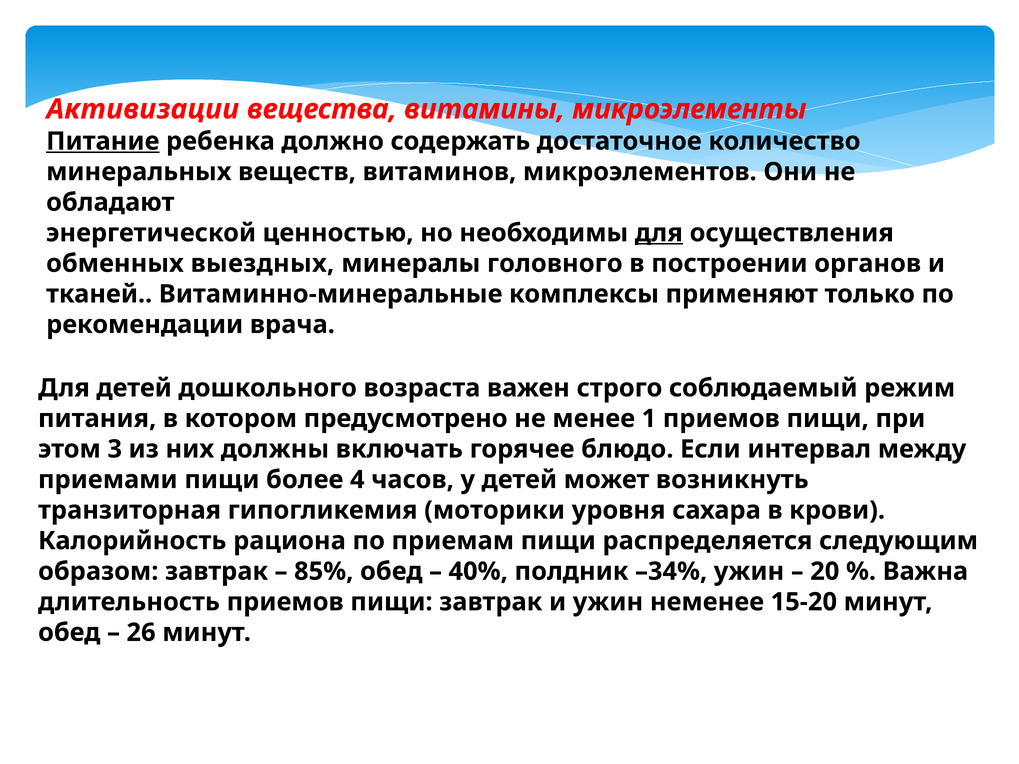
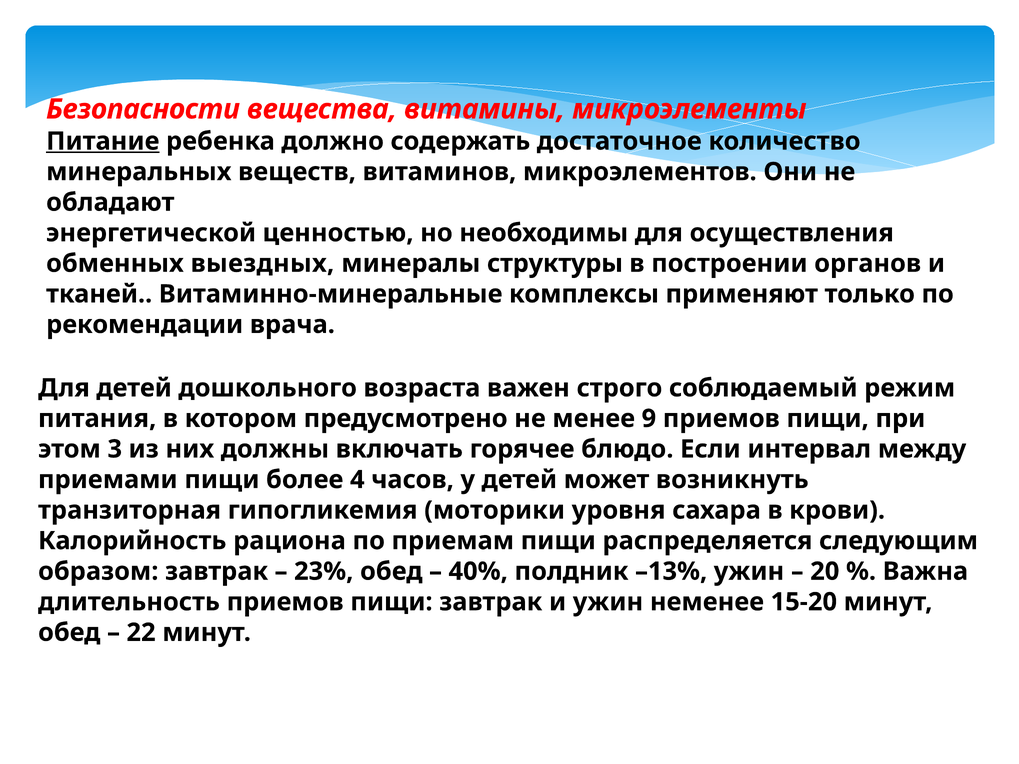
Активизации: Активизации -> Безопасности
для at (659, 233) underline: present -> none
головного: головного -> структуры
1: 1 -> 9
85%: 85% -> 23%
–34%: –34% -> –13%
26: 26 -> 22
